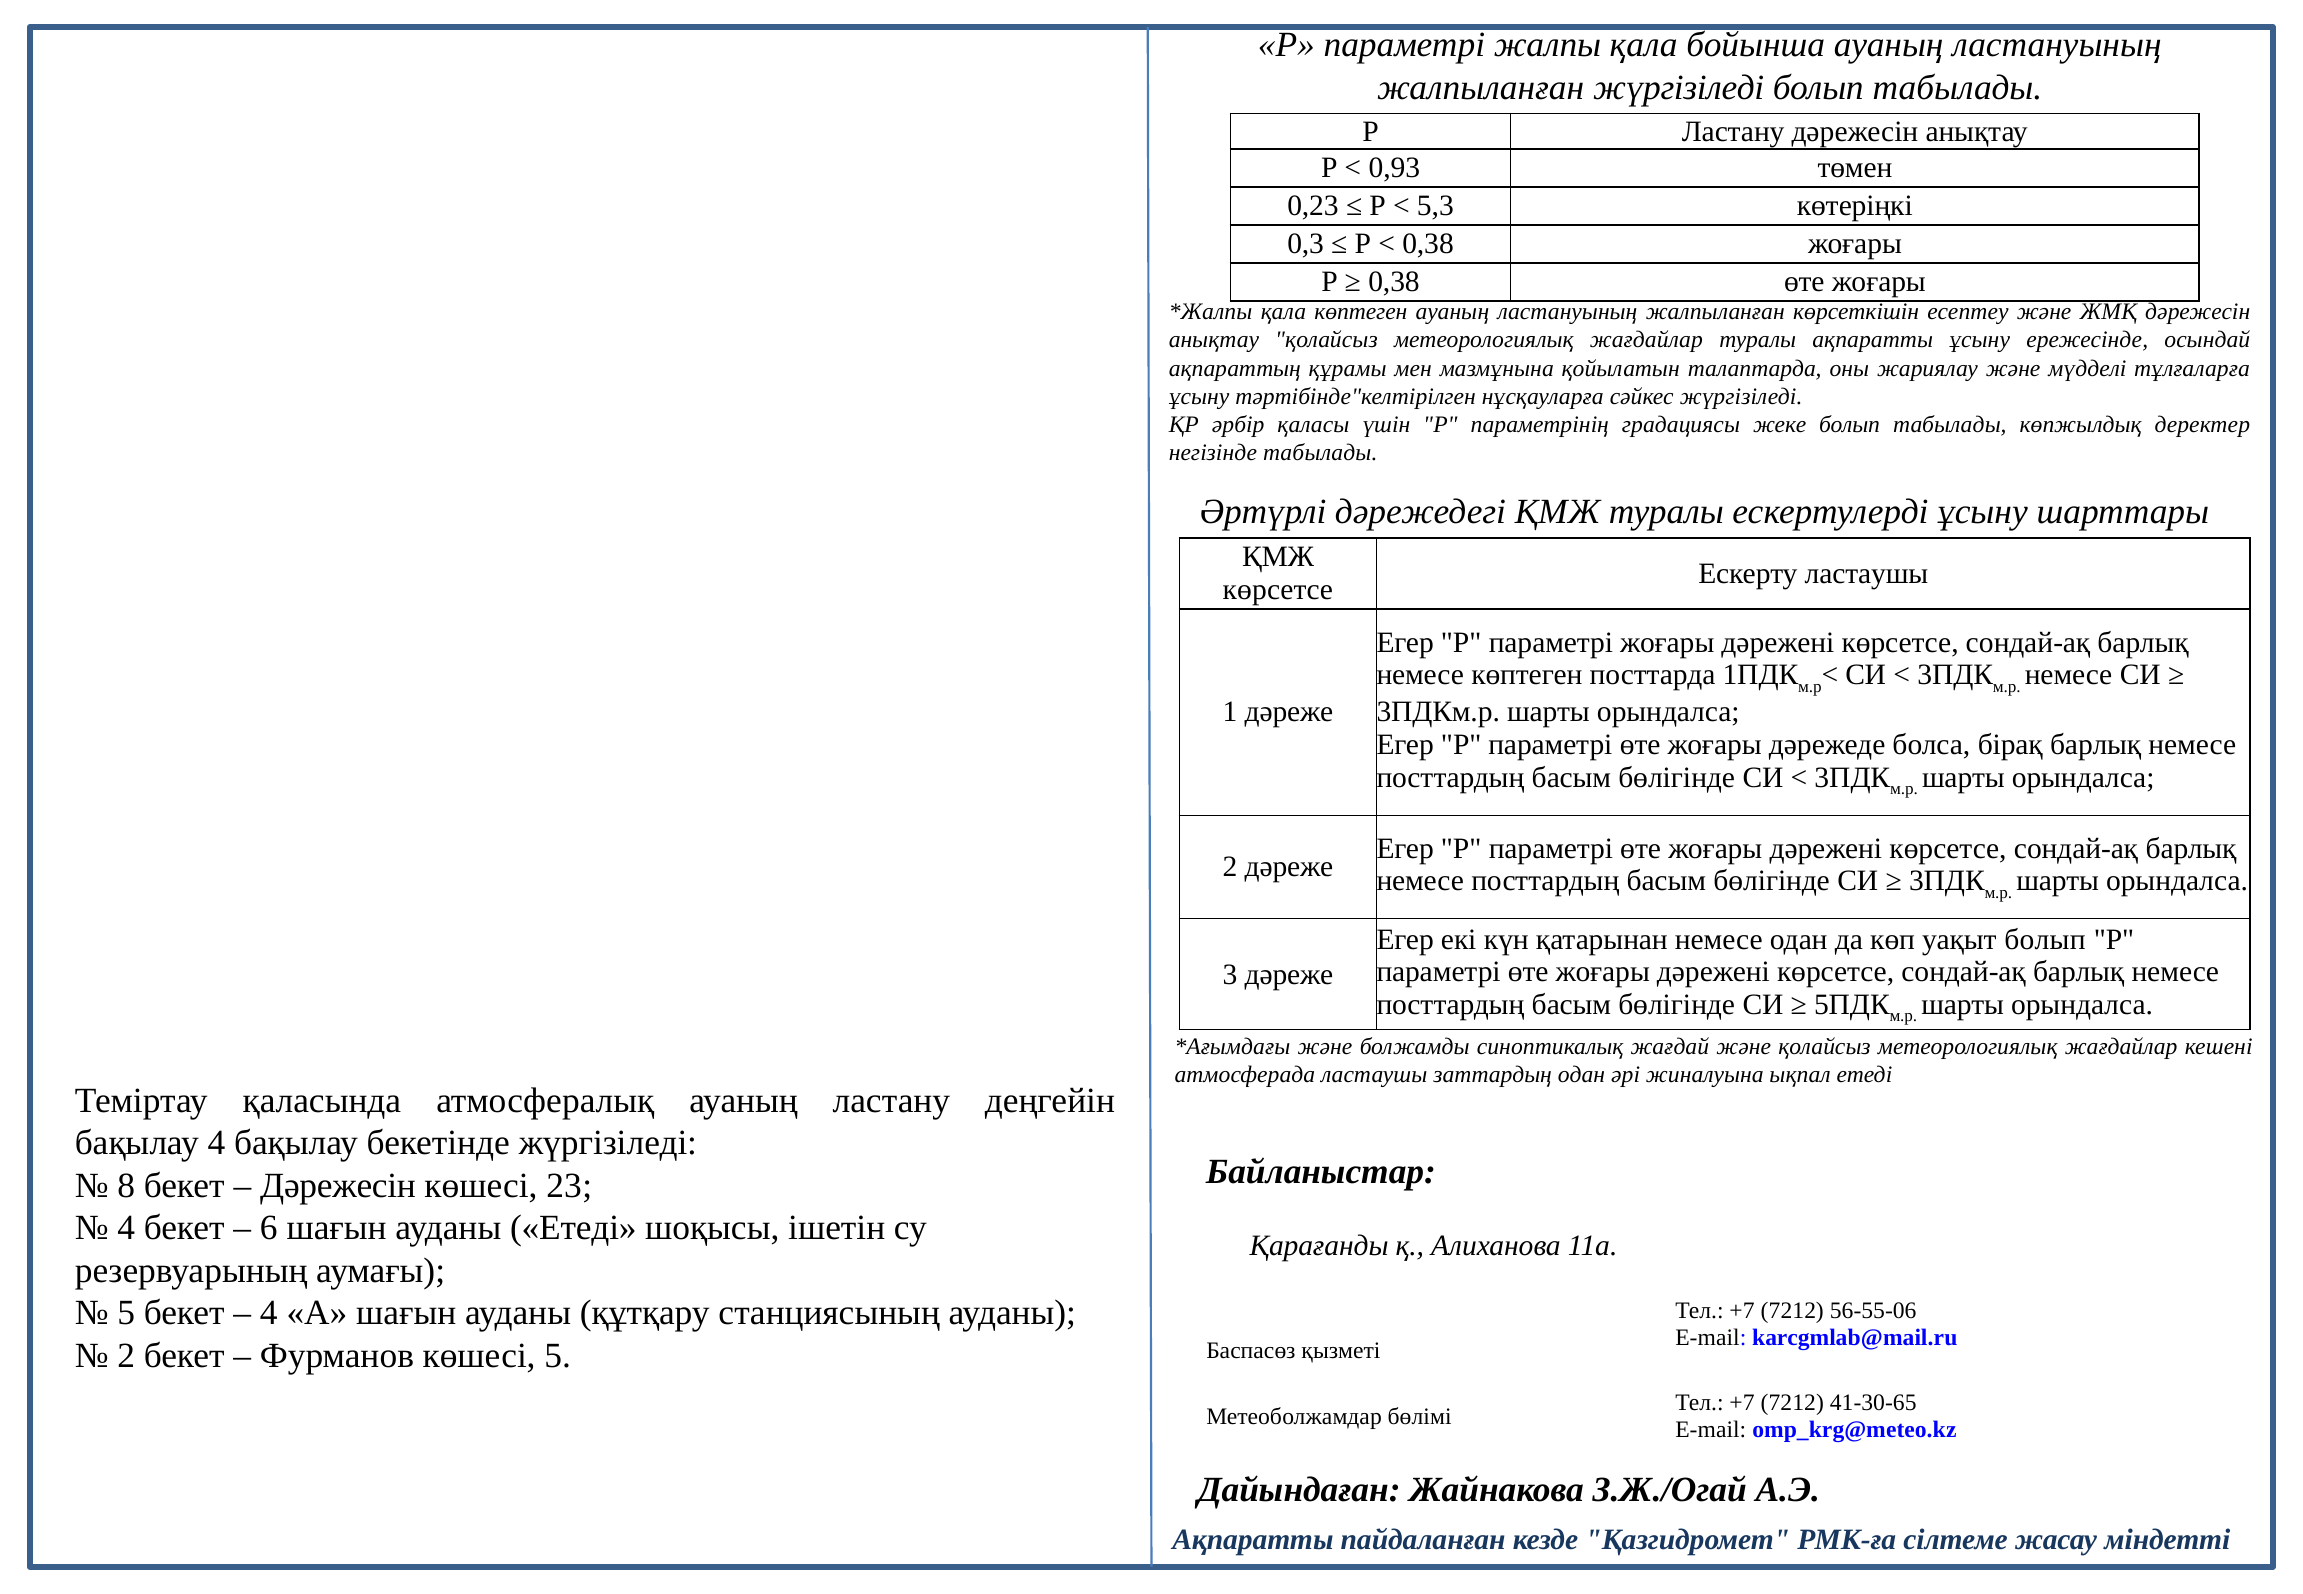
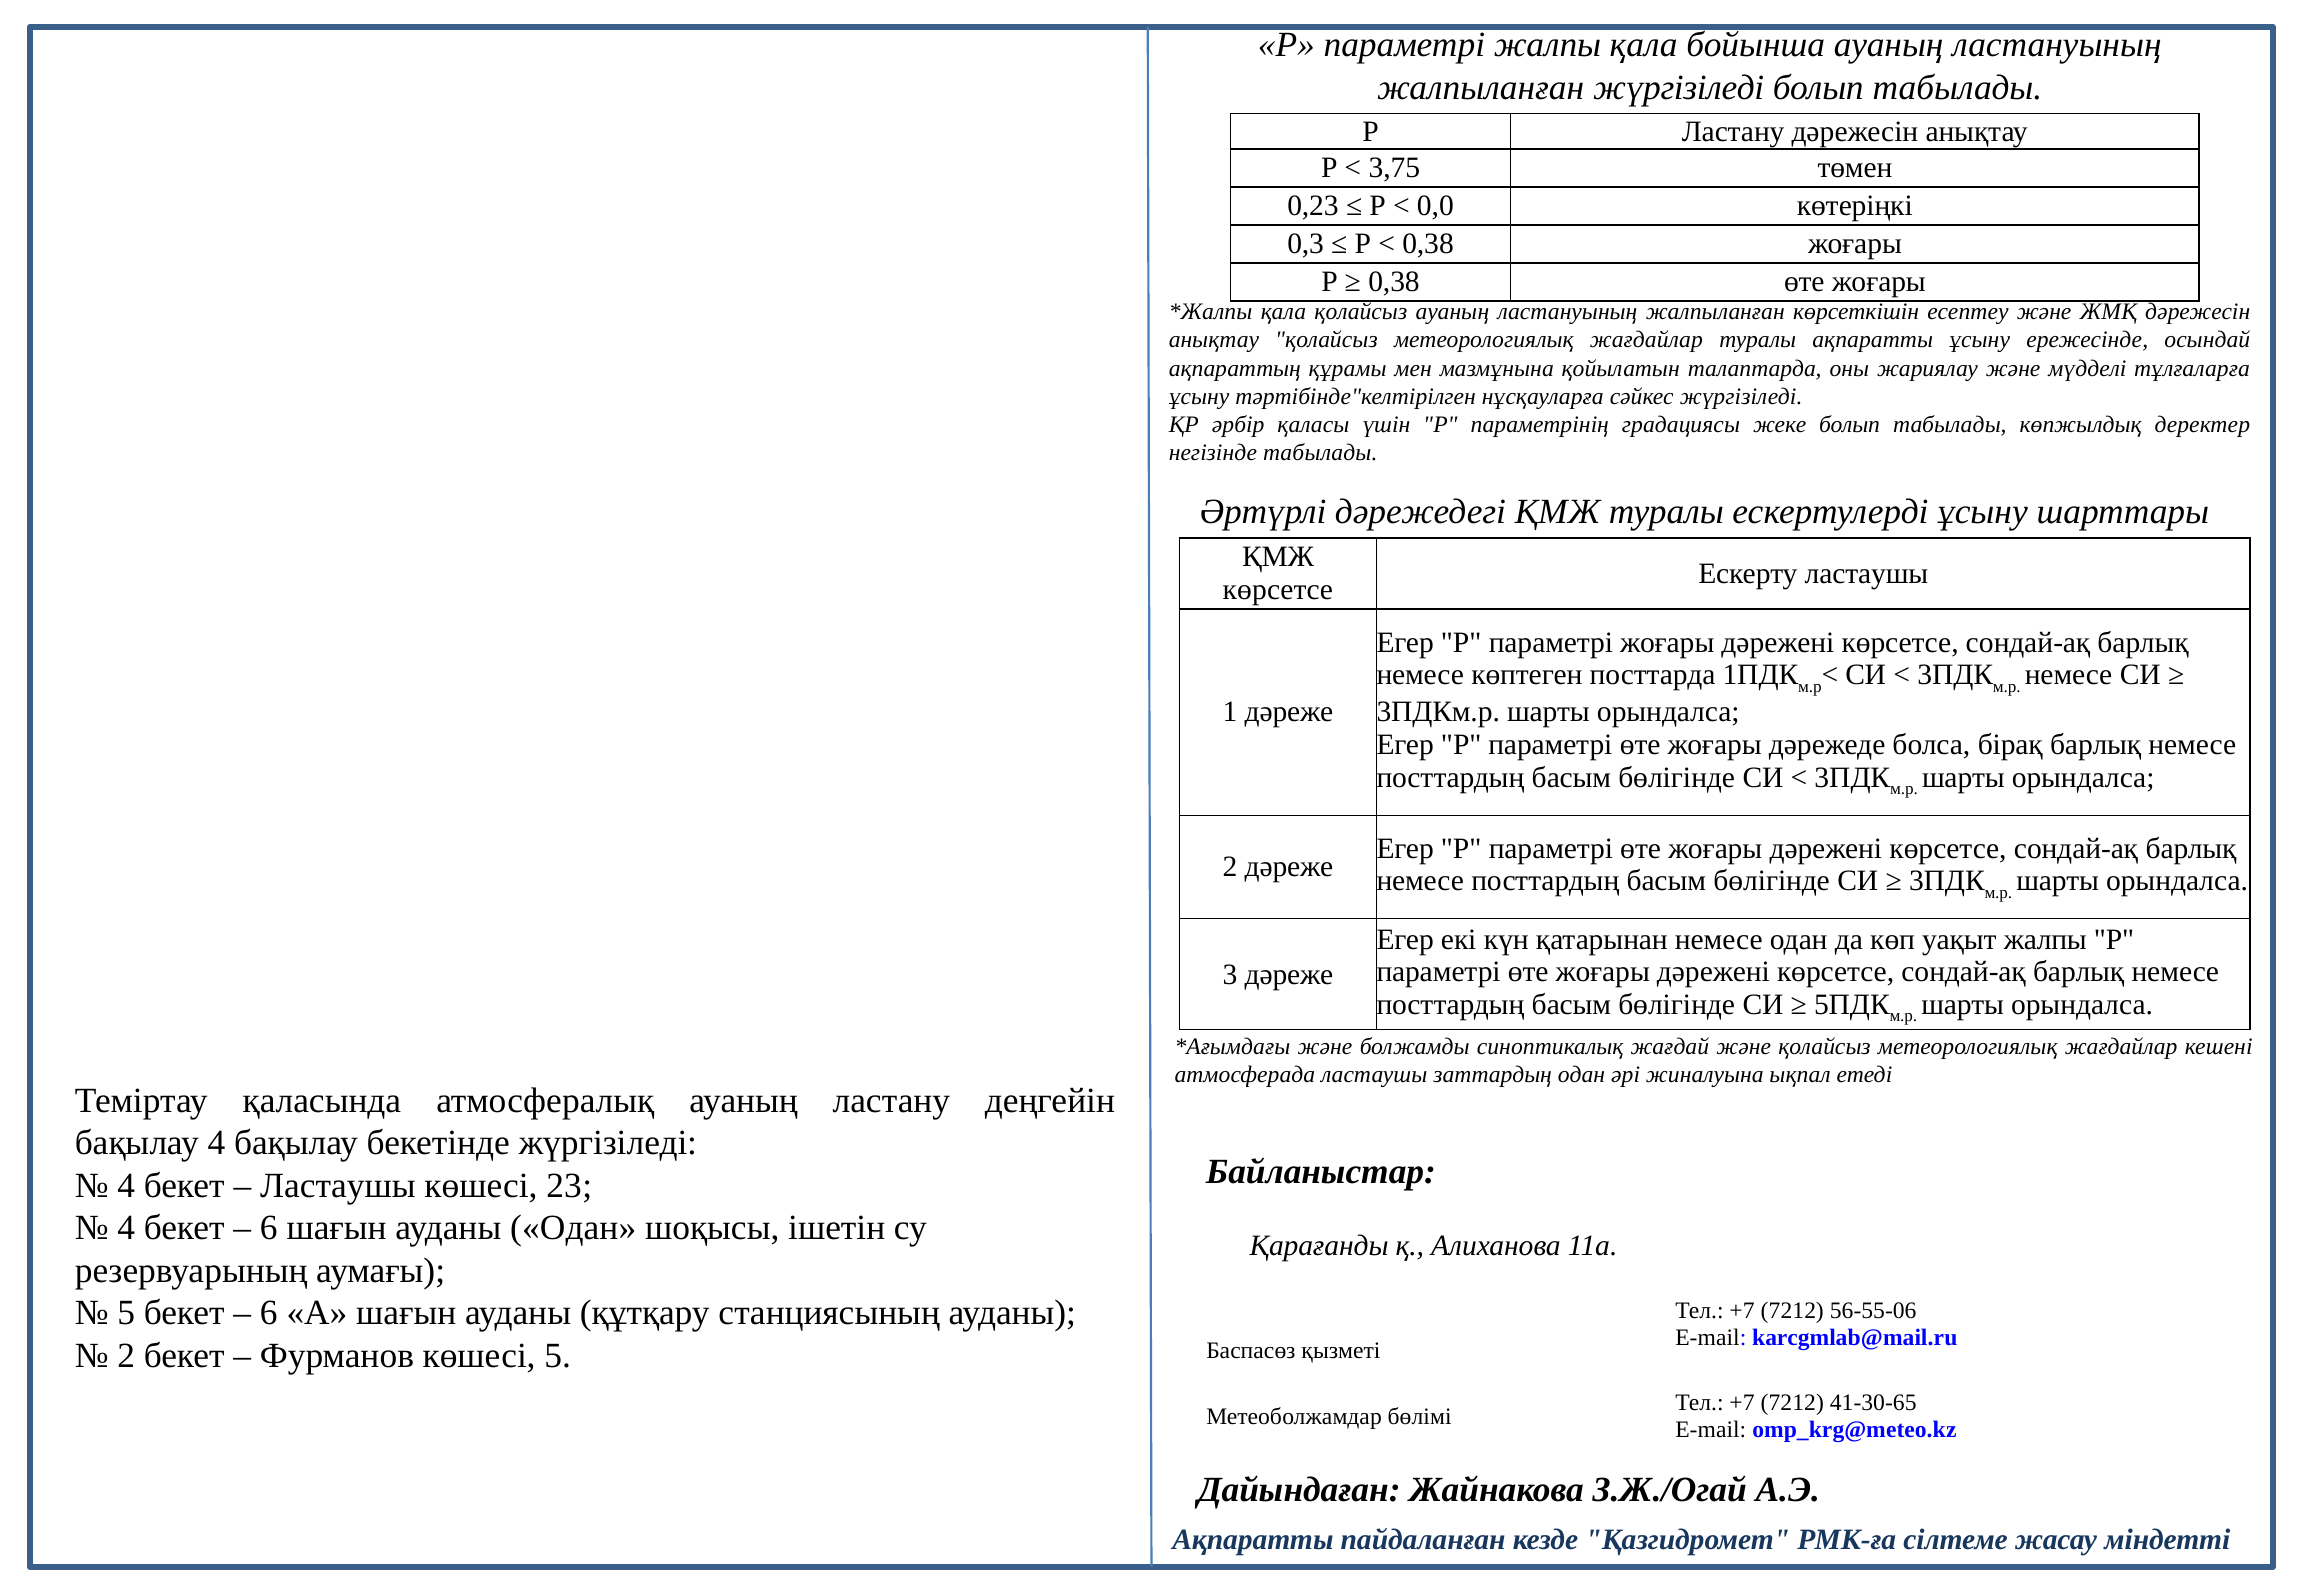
0,93: 0,93 -> 3,75
5,3: 5,3 -> 0,0
қала көптеген: көптеген -> қолайсыз
уақыт болып: болып -> жалпы
8 at (126, 1186): 8 -> 4
Дәрежесін at (338, 1186): Дәрежесін -> Ластаушы
ауданы Етеді: Етеді -> Одан
4 at (269, 1313): 4 -> 6
